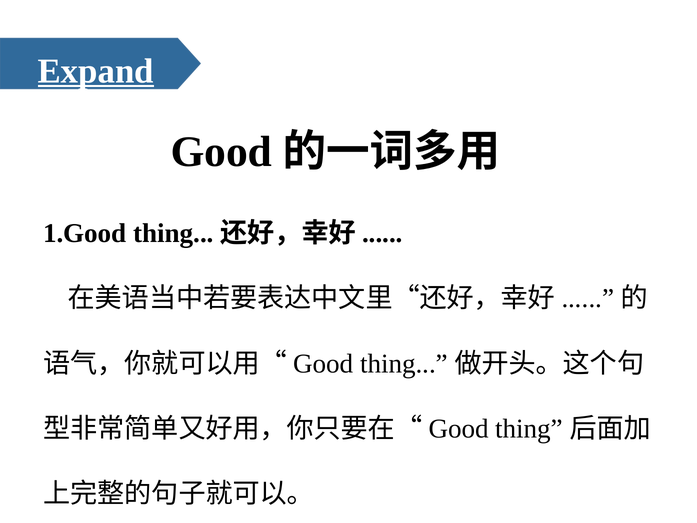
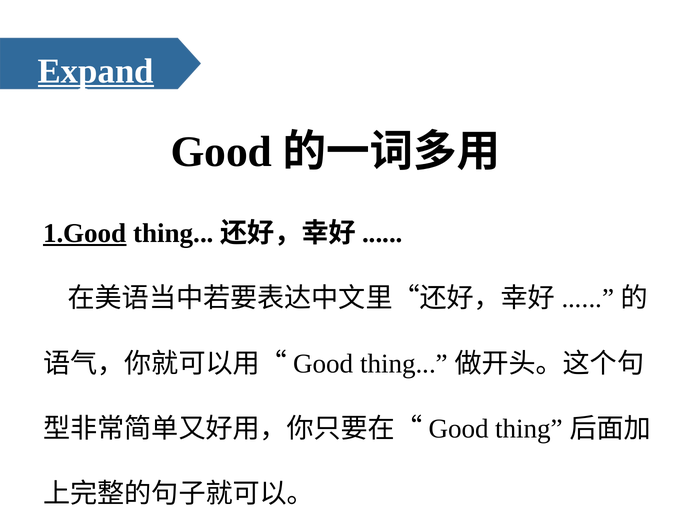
1.Good underline: none -> present
